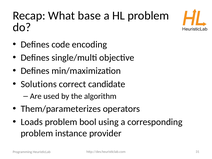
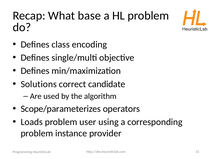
code: code -> class
Them/parameterizes: Them/parameterizes -> Scope/parameterizes
bool: bool -> user
